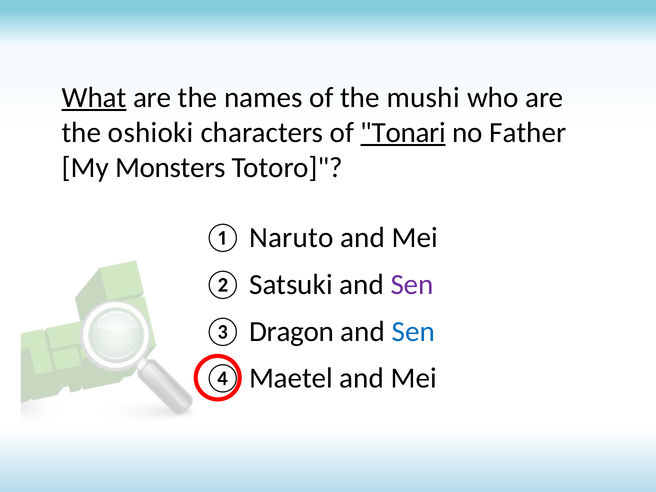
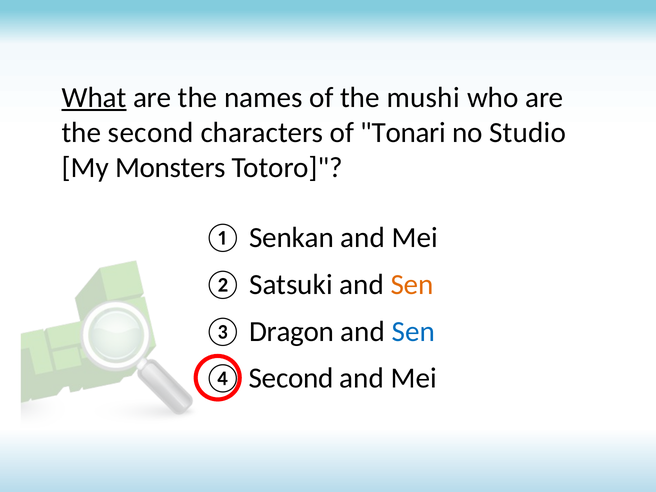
the oshioki: oshioki -> second
Tonari underline: present -> none
Father: Father -> Studio
Naruto: Naruto -> Senkan
Sen at (412, 285) colour: purple -> orange
Maetel at (291, 378): Maetel -> Second
